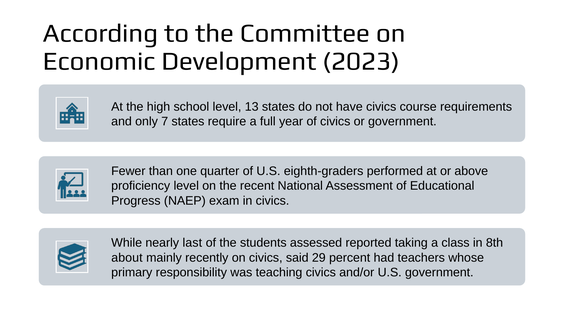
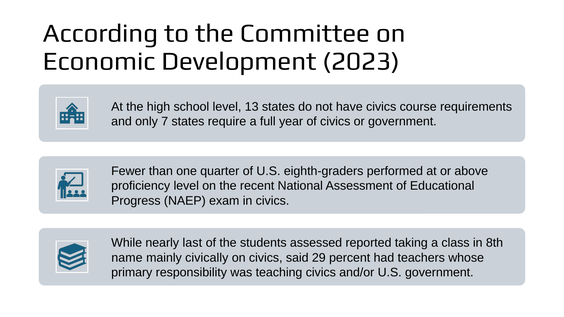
about: about -> name
recently: recently -> civically
